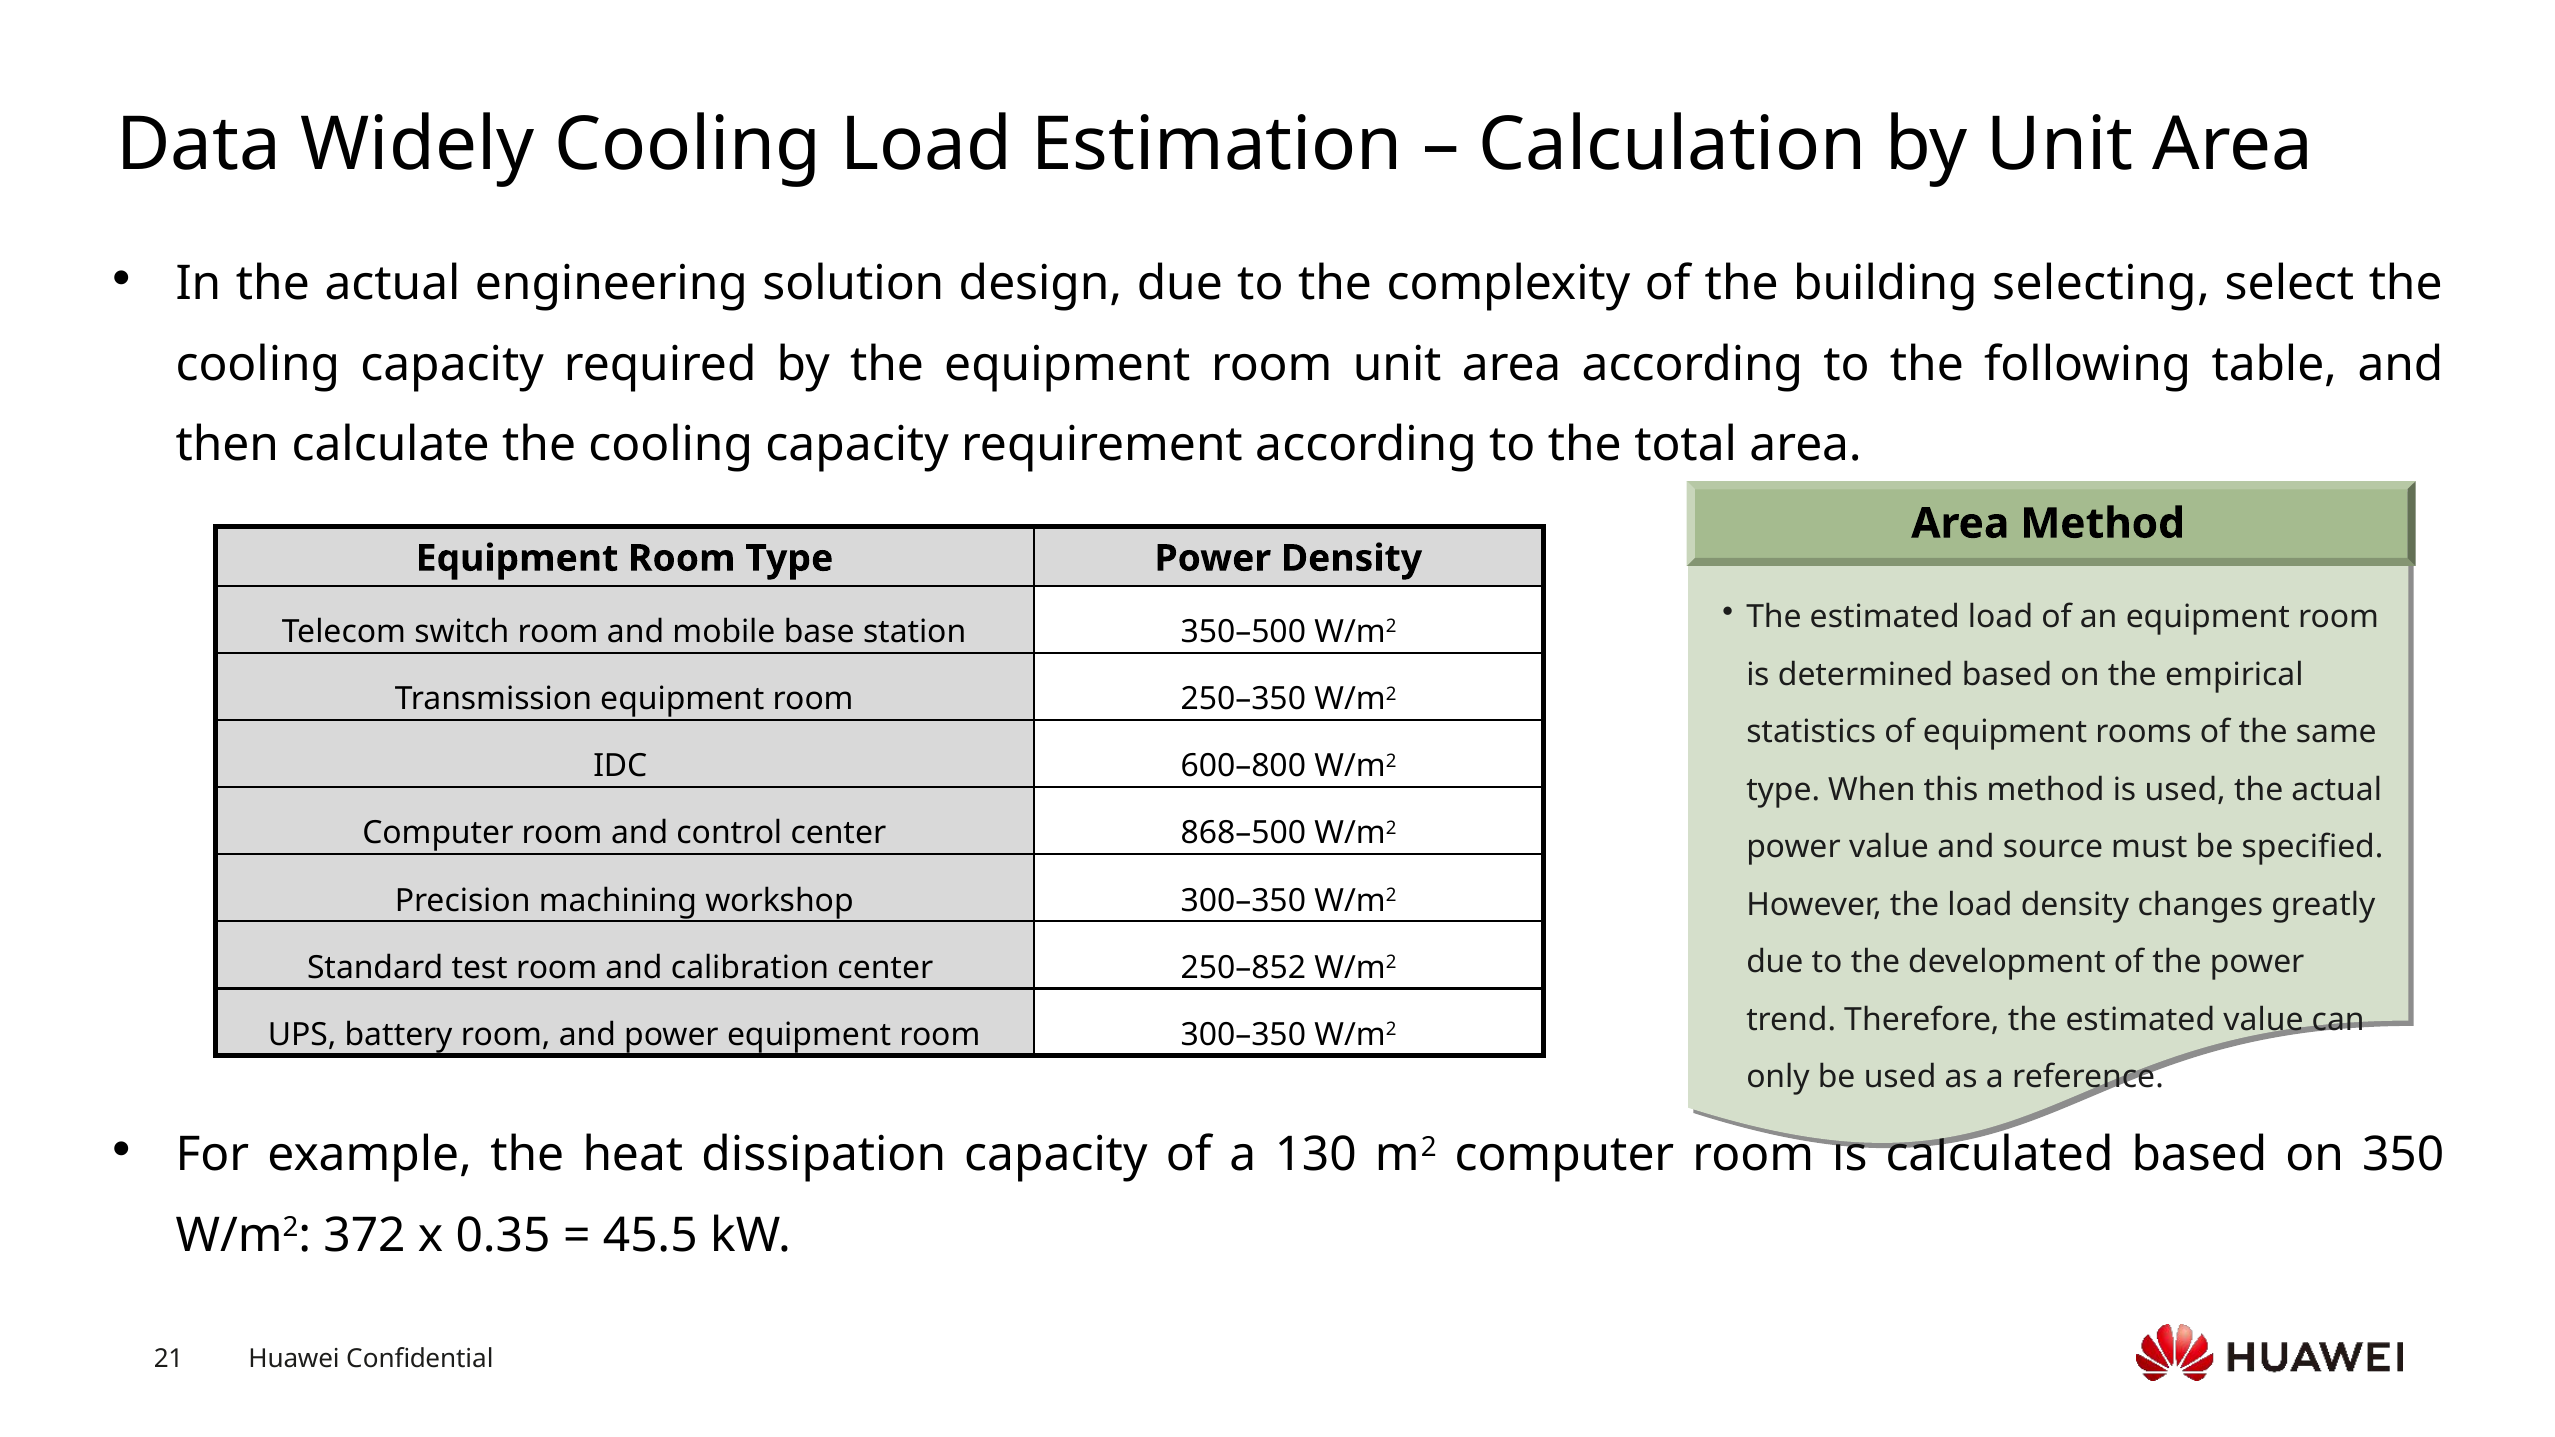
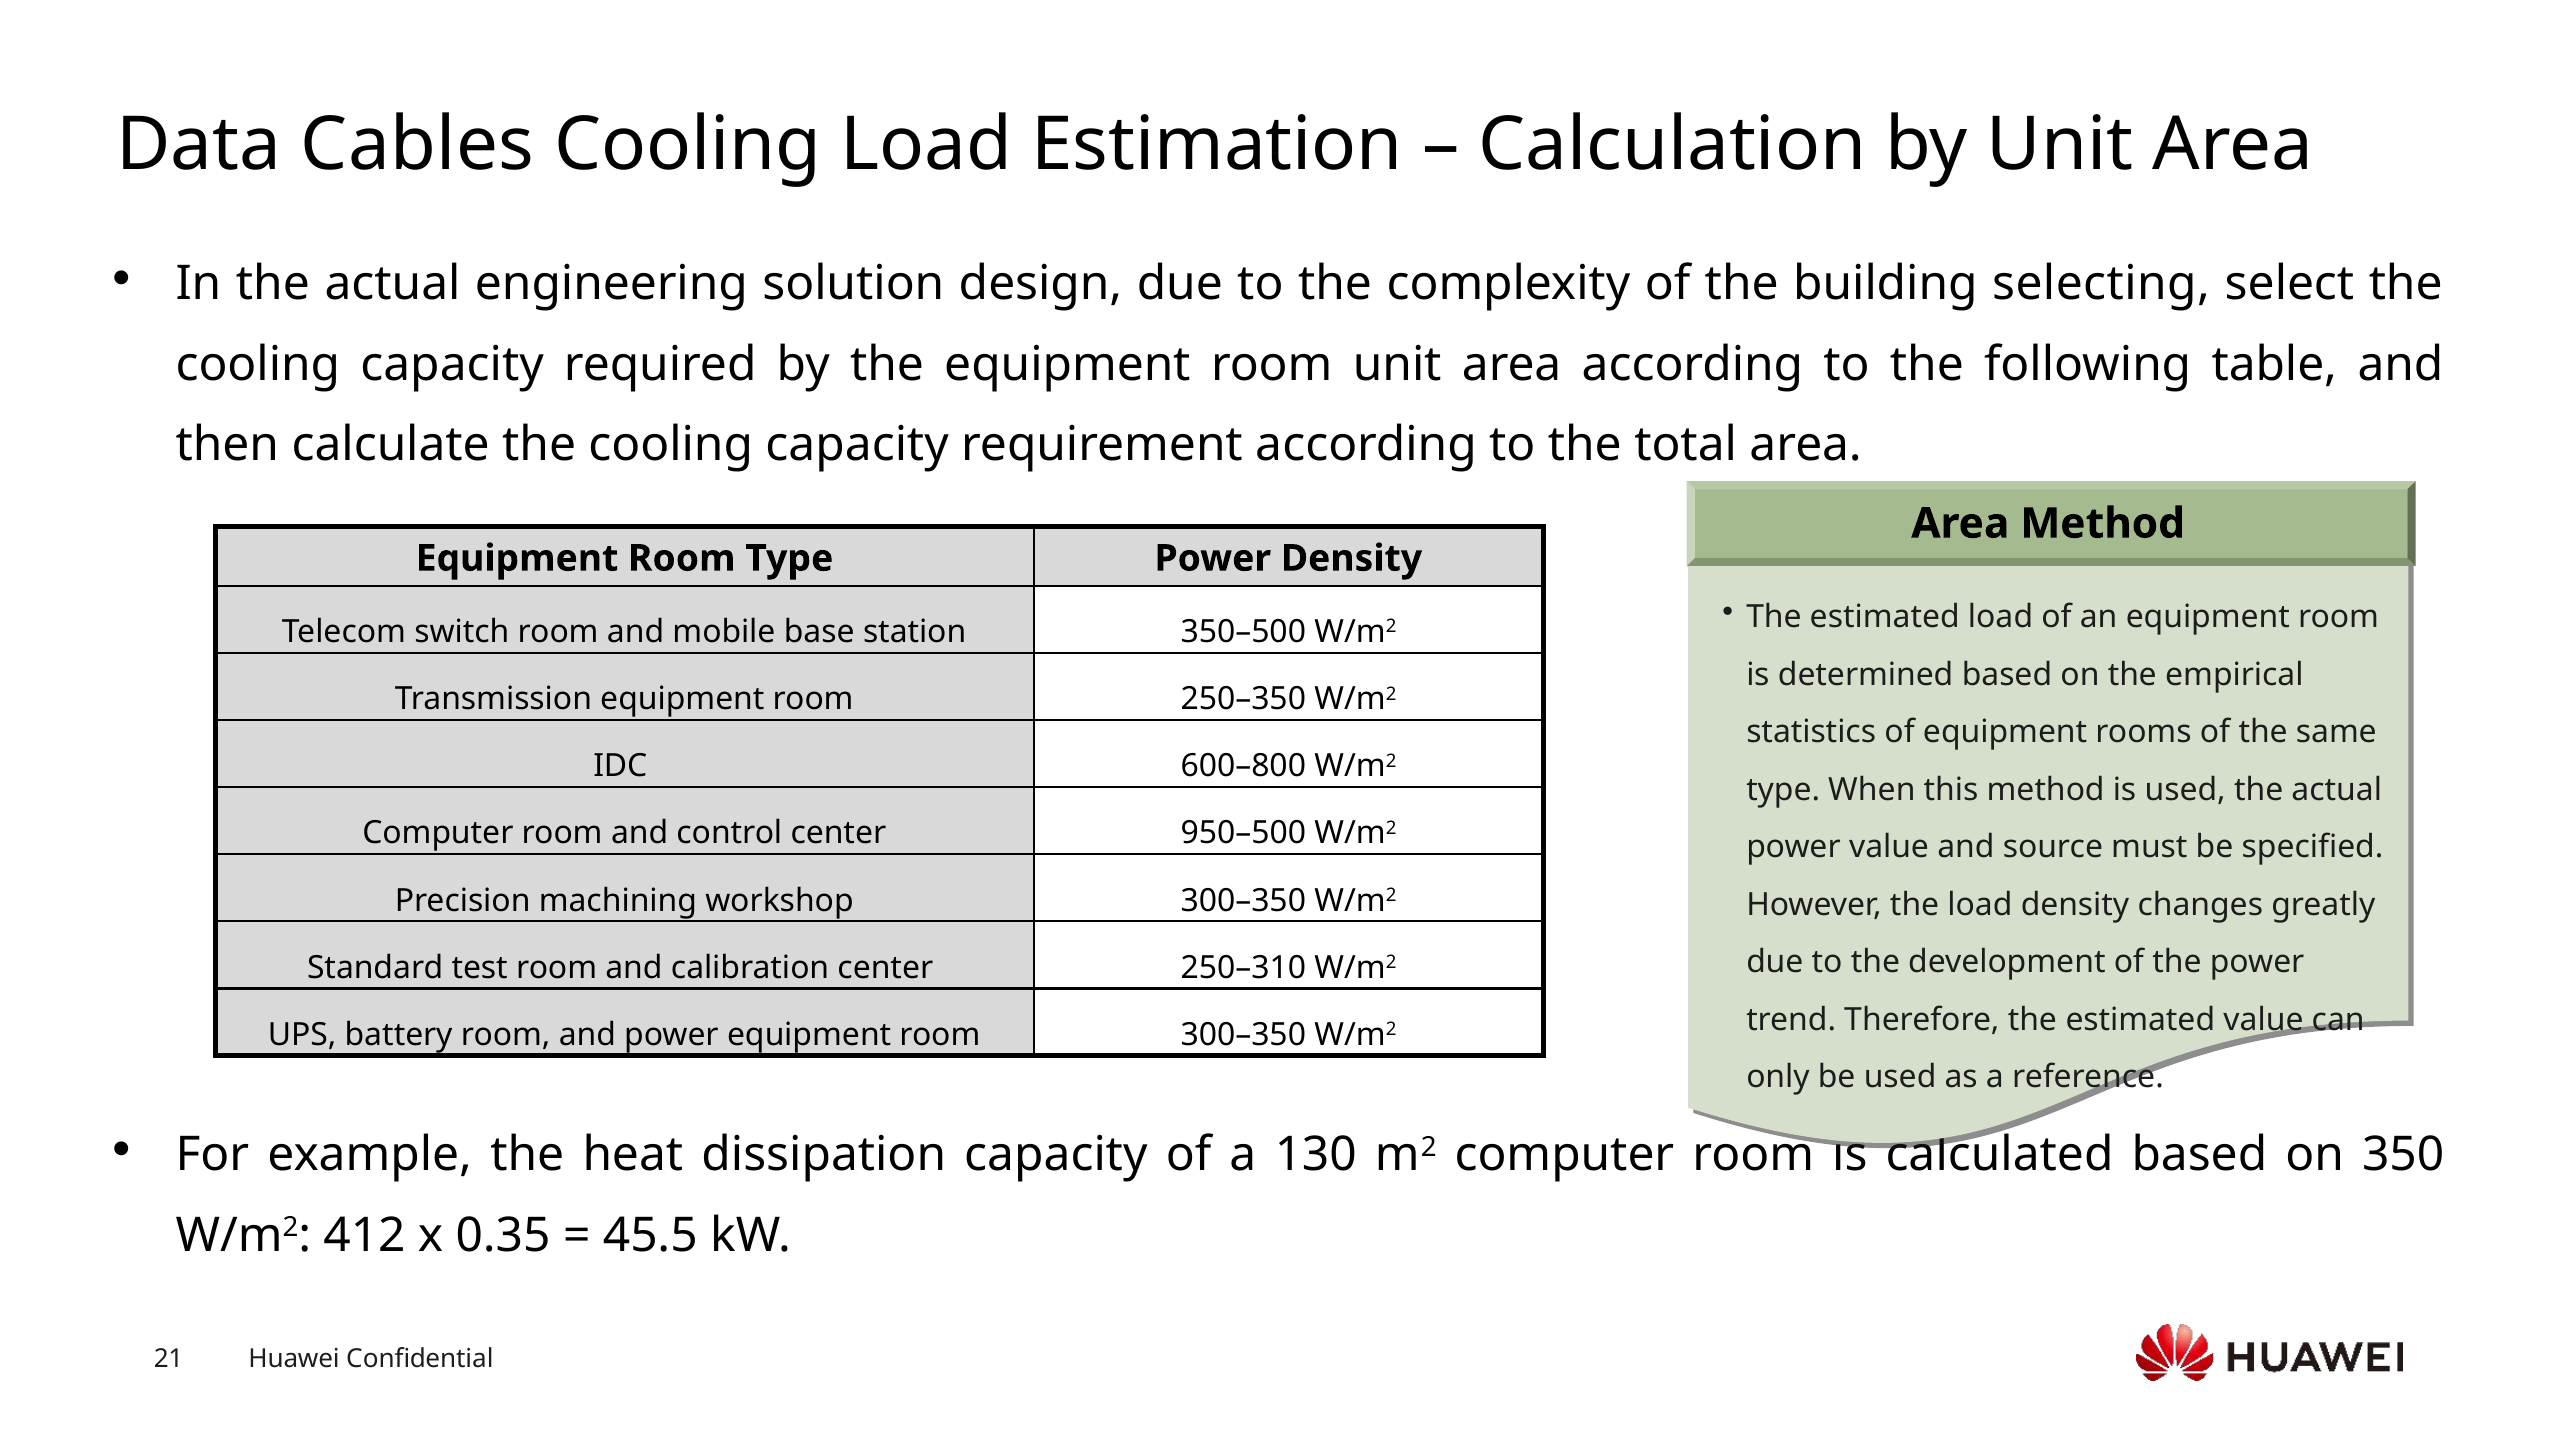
Widely: Widely -> Cables
868–500: 868–500 -> 950–500
250–852: 250–852 -> 250–310
372: 372 -> 412
